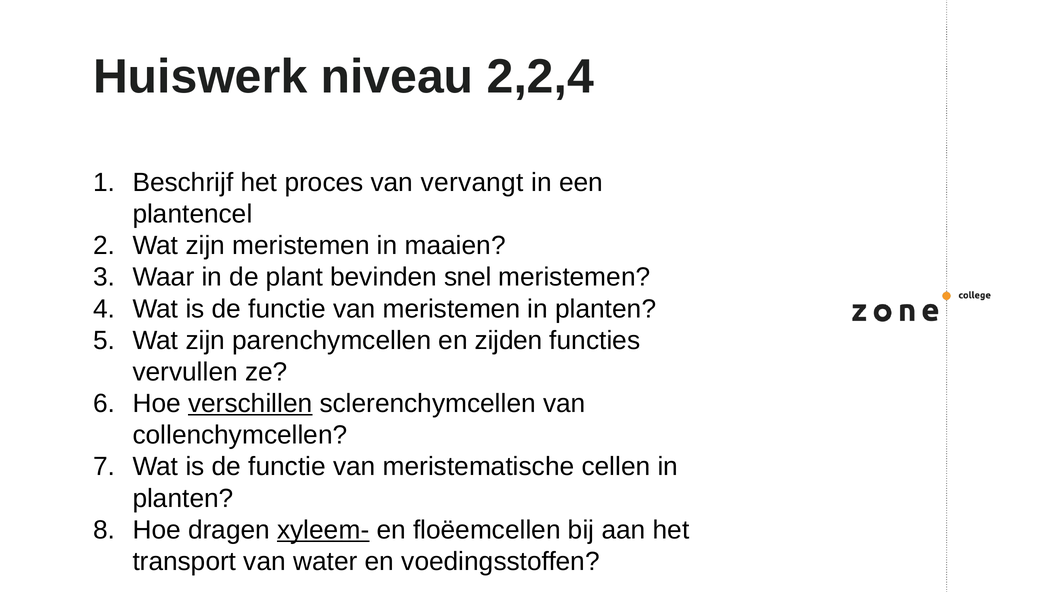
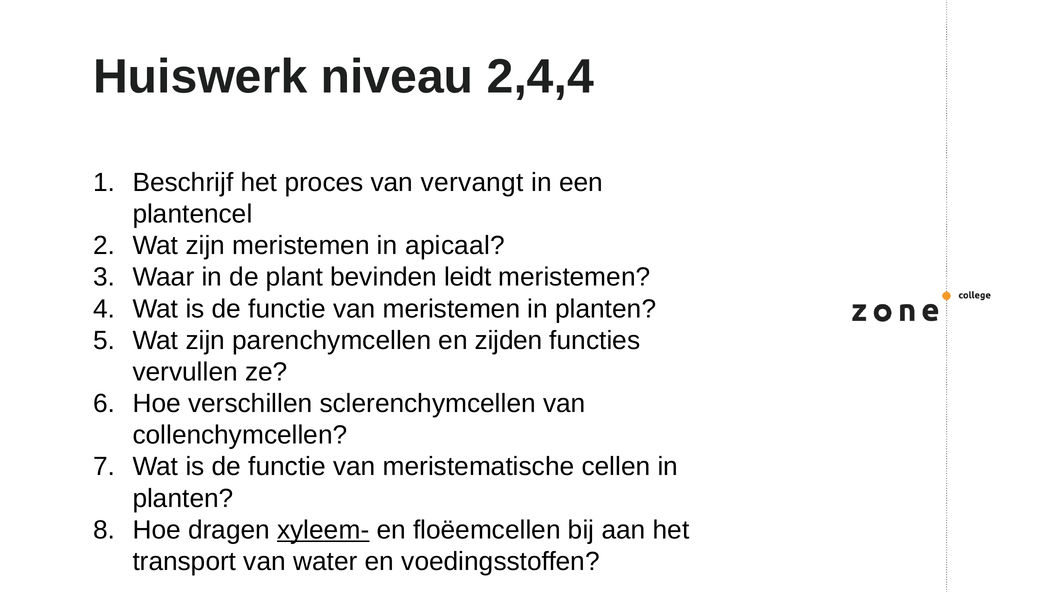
2,2,4: 2,2,4 -> 2,4,4
maaien: maaien -> apicaal
snel: snel -> leidt
verschillen underline: present -> none
